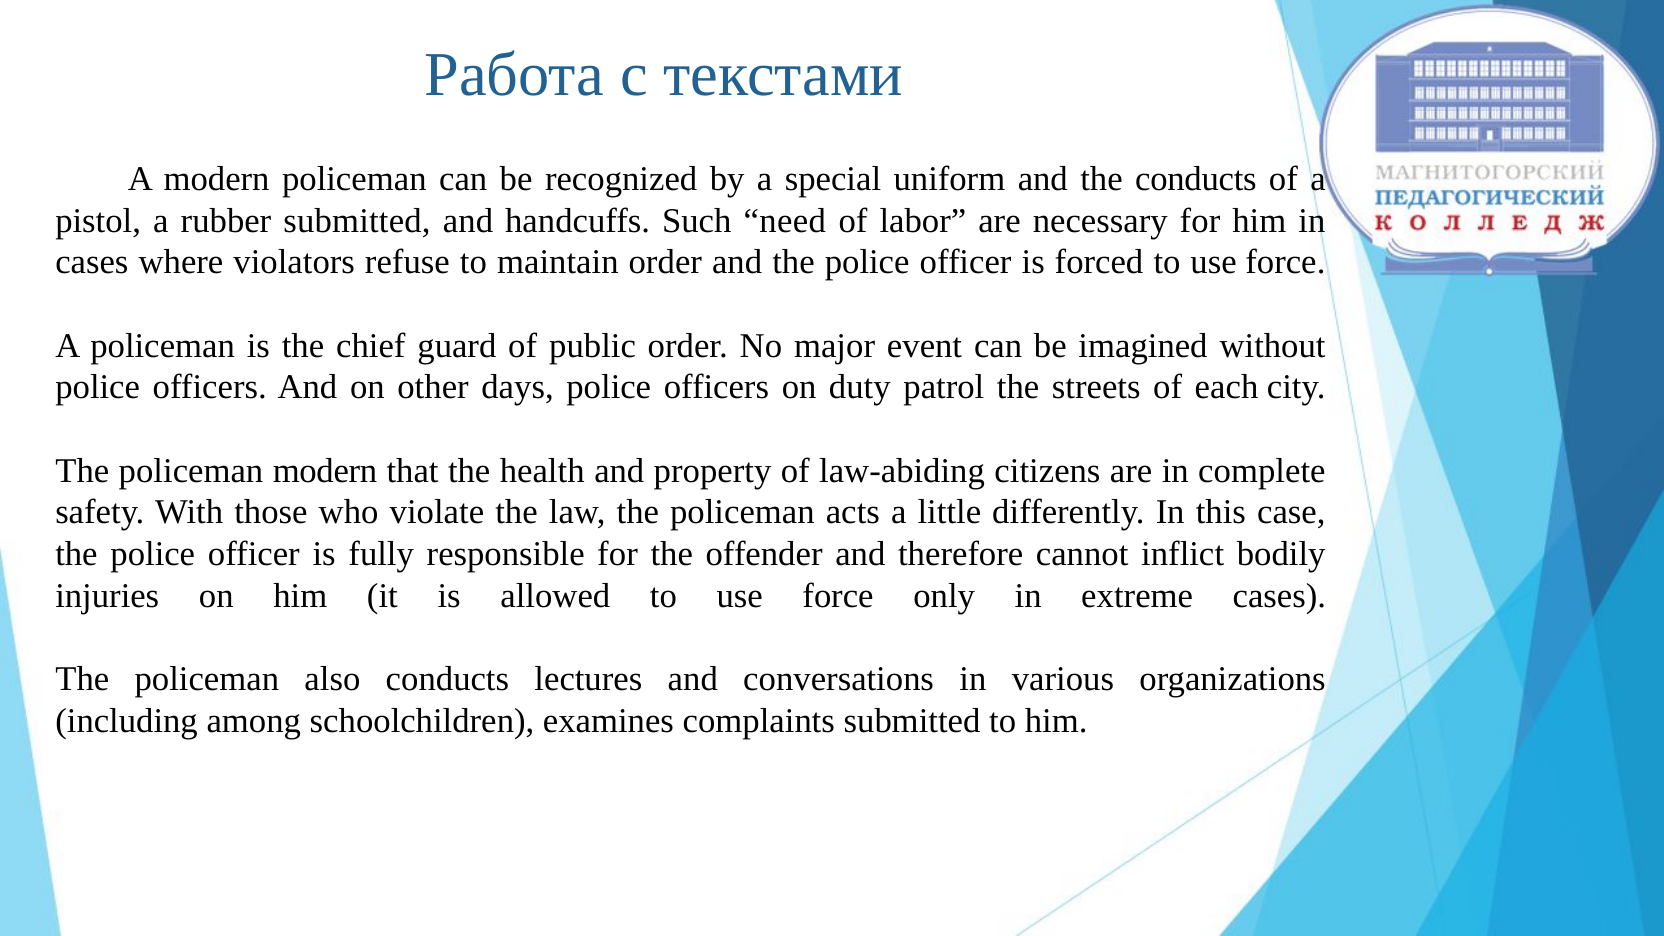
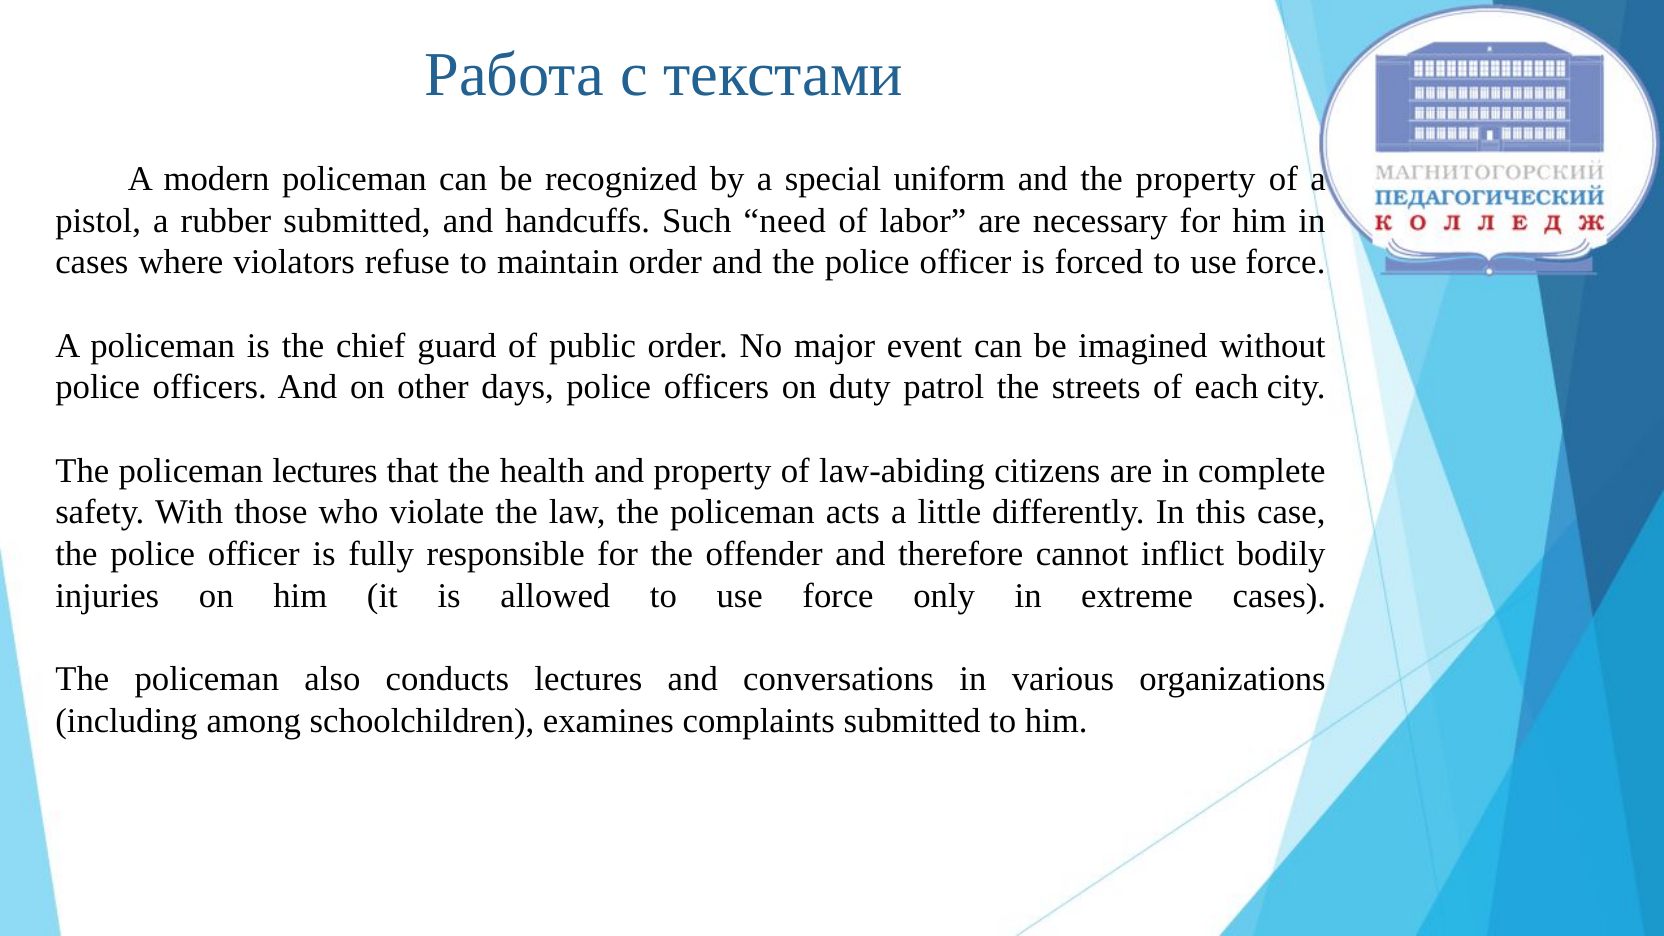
the conducts: conducts -> property
policeman modern: modern -> lectures
